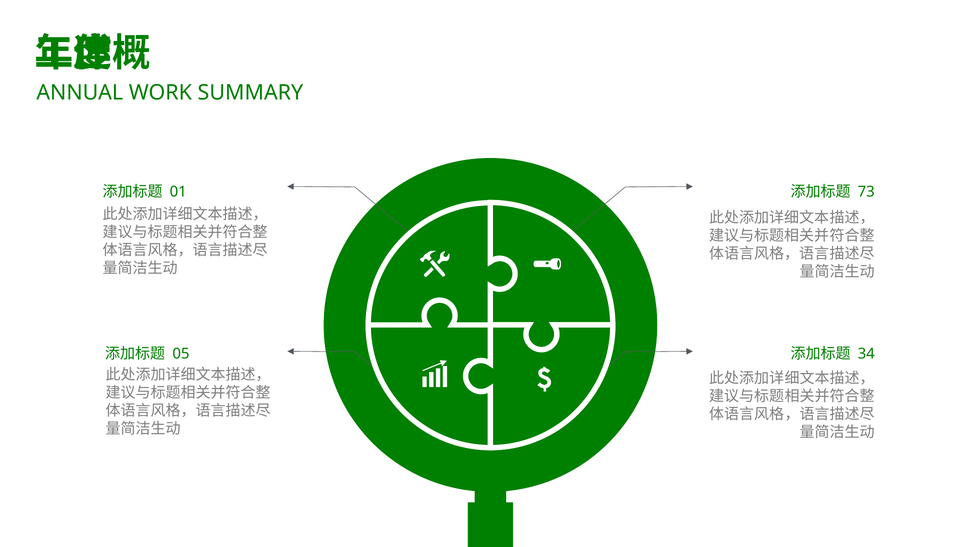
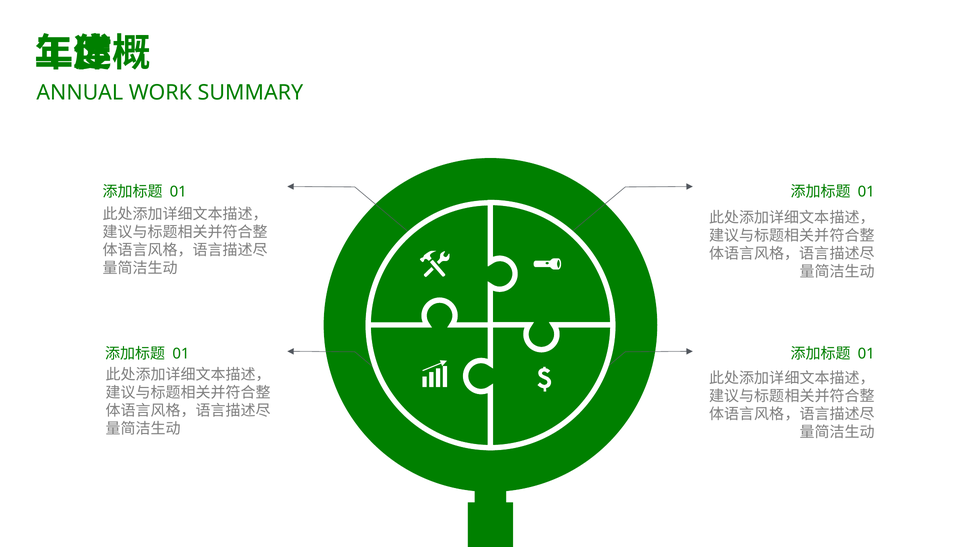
73 at (866, 192): 73 -> 01
05 at (181, 354): 05 -> 01
34 at (866, 354): 34 -> 01
